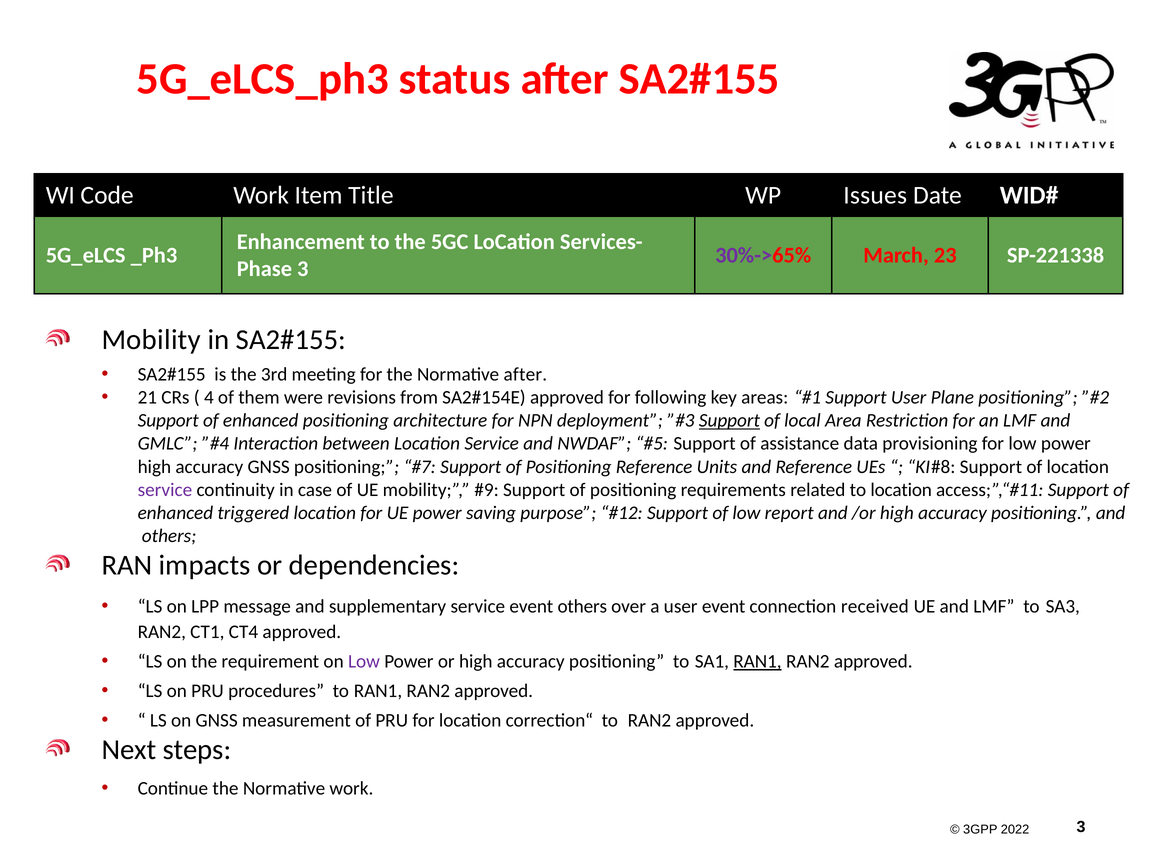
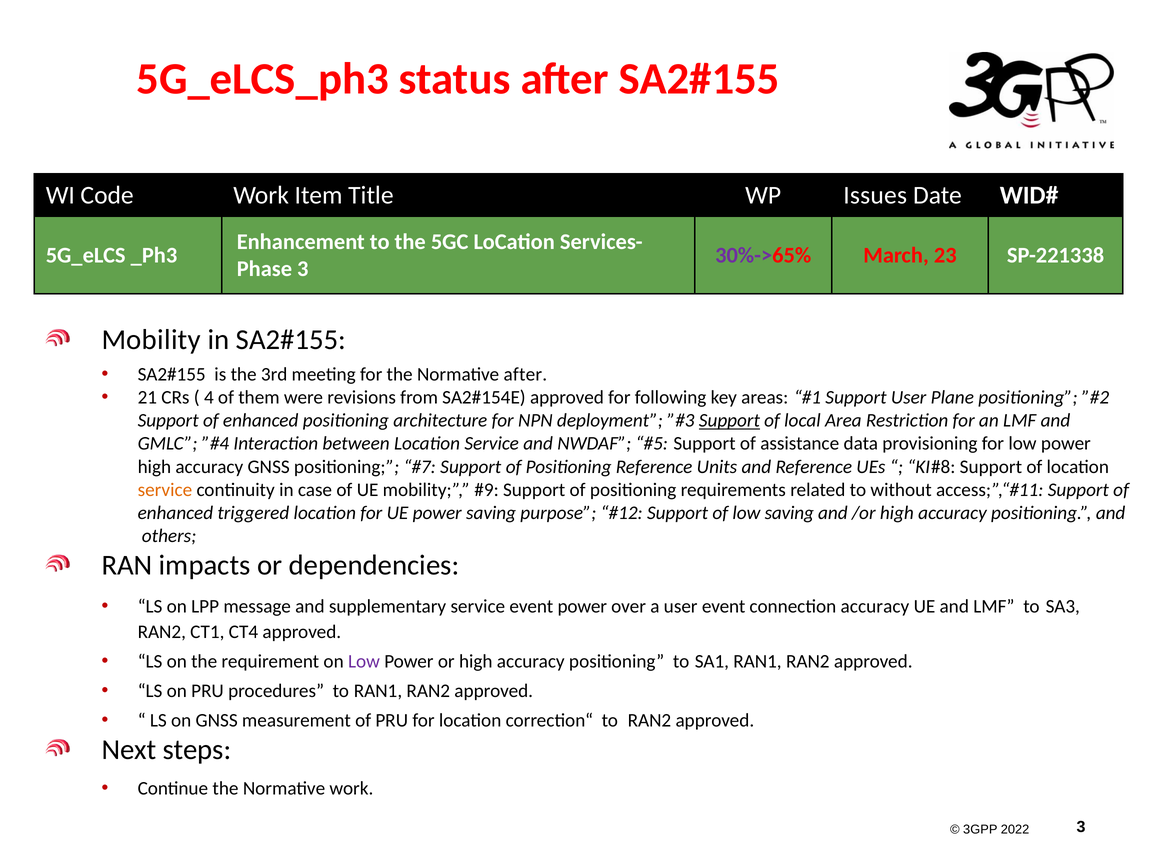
service at (165, 490) colour: purple -> orange
to location: location -> without
low report: report -> saving
event others: others -> power
connection received: received -> accuracy
RAN1 at (757, 661) underline: present -> none
